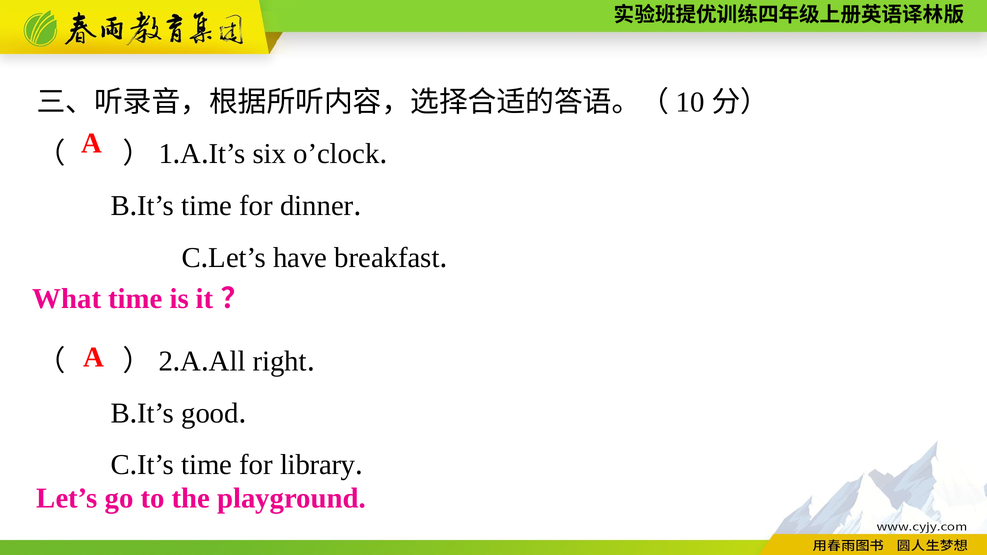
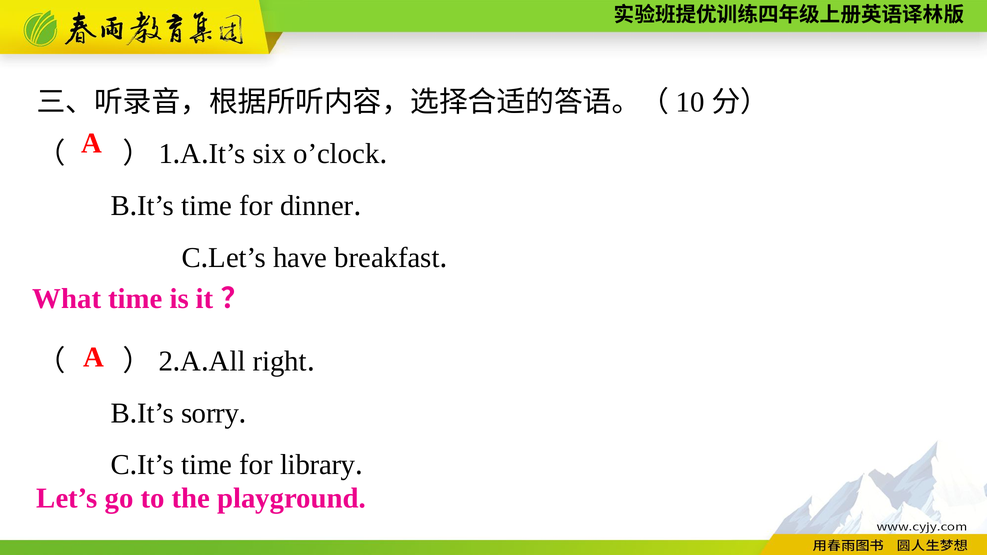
good: good -> sorry
